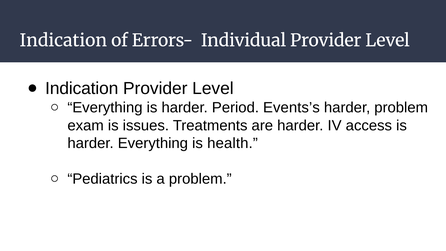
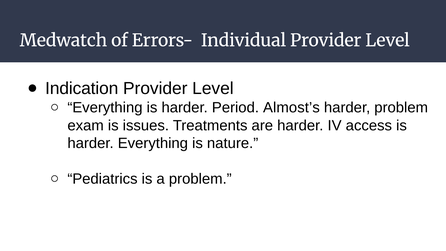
Indication at (63, 41): Indication -> Medwatch
Events’s: Events’s -> Almost’s
health: health -> nature
